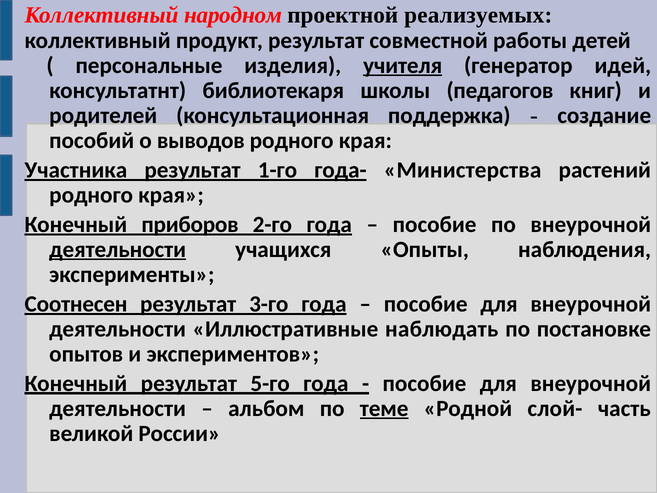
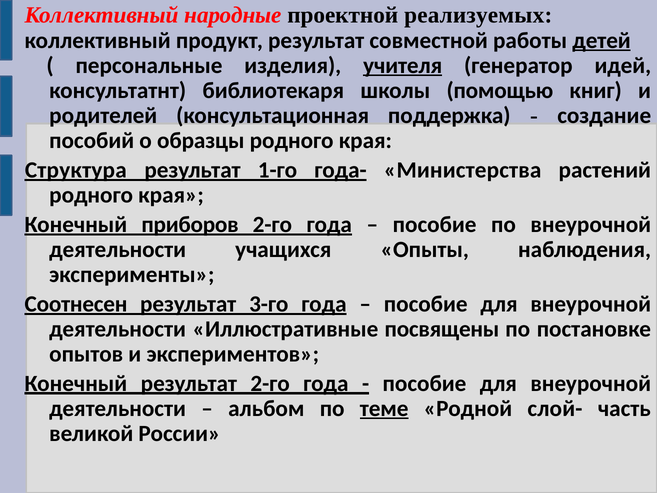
народном: народном -> народные
детей underline: none -> present
педагогов: педагогов -> помощью
выводов: выводов -> образцы
Участника: Участника -> Структура
деятельности at (118, 249) underline: present -> none
наблюдать: наблюдать -> посвящены
результат 5-го: 5-го -> 2-го
